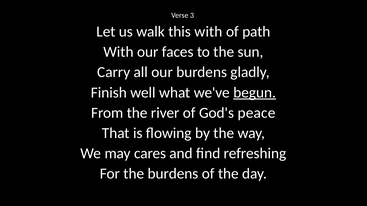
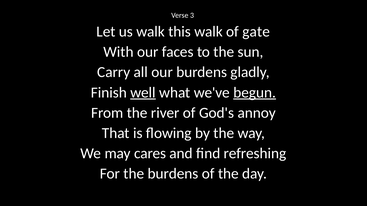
this with: with -> walk
path: path -> gate
well underline: none -> present
peace: peace -> annoy
